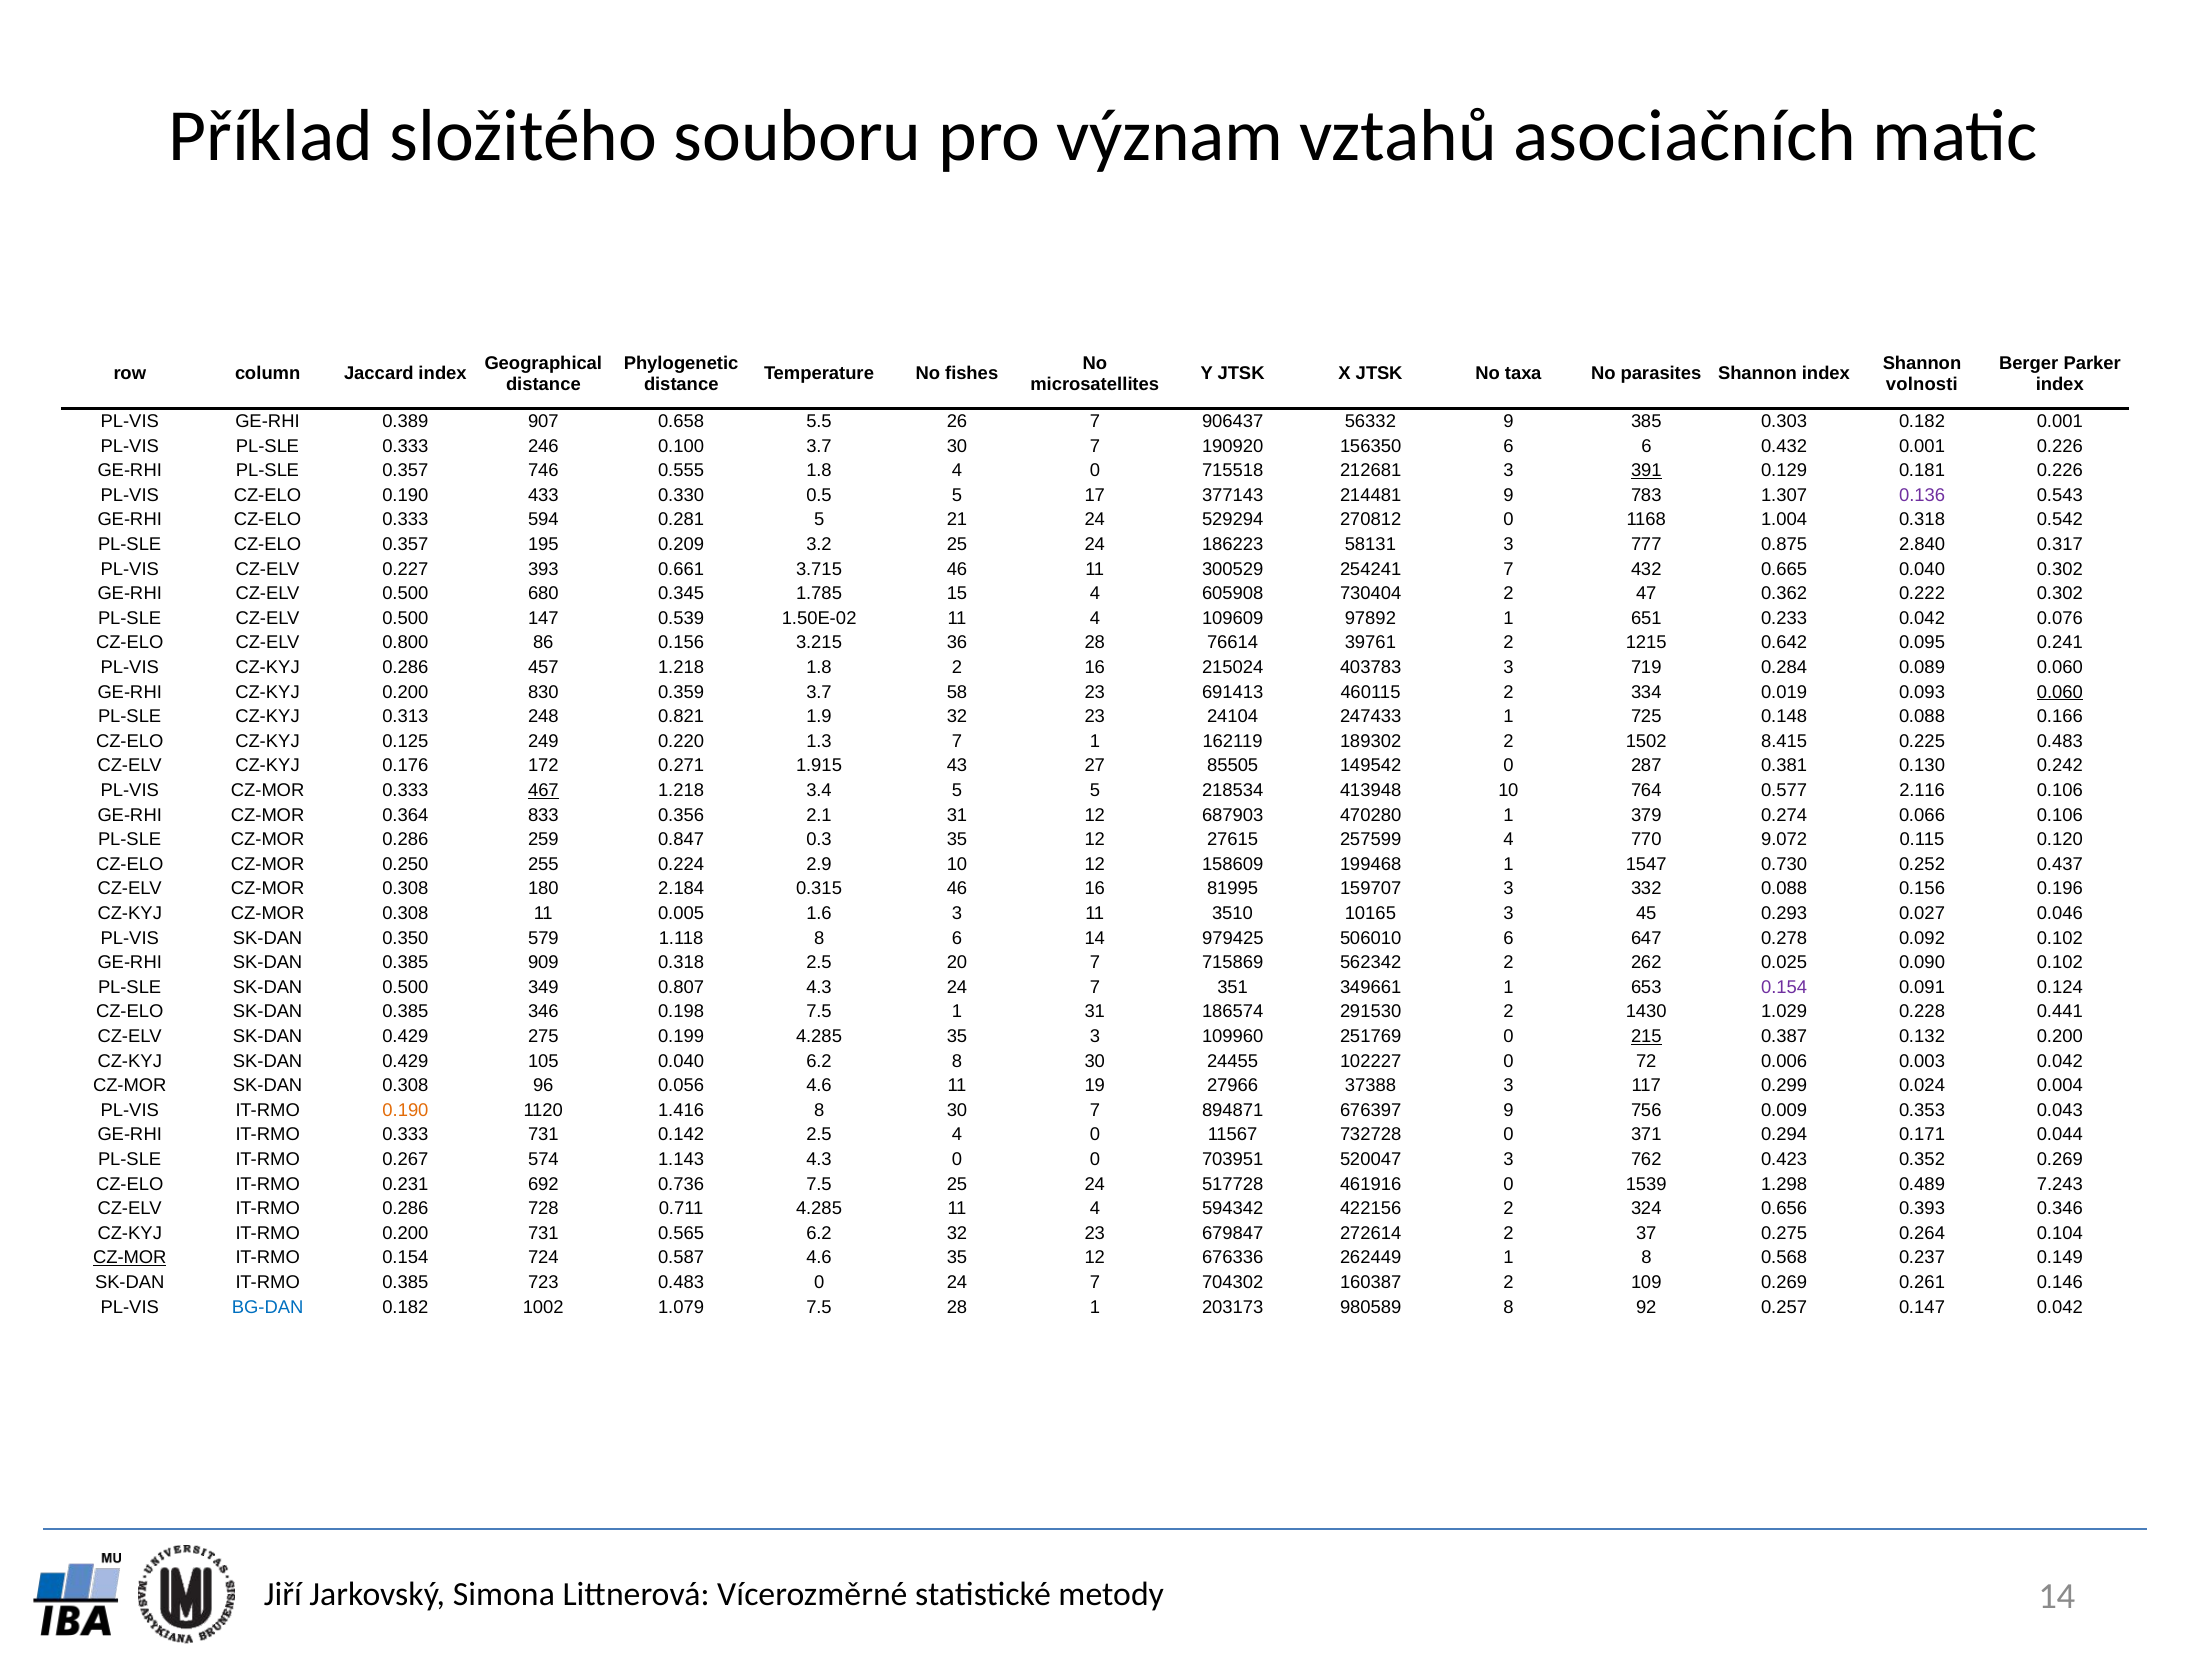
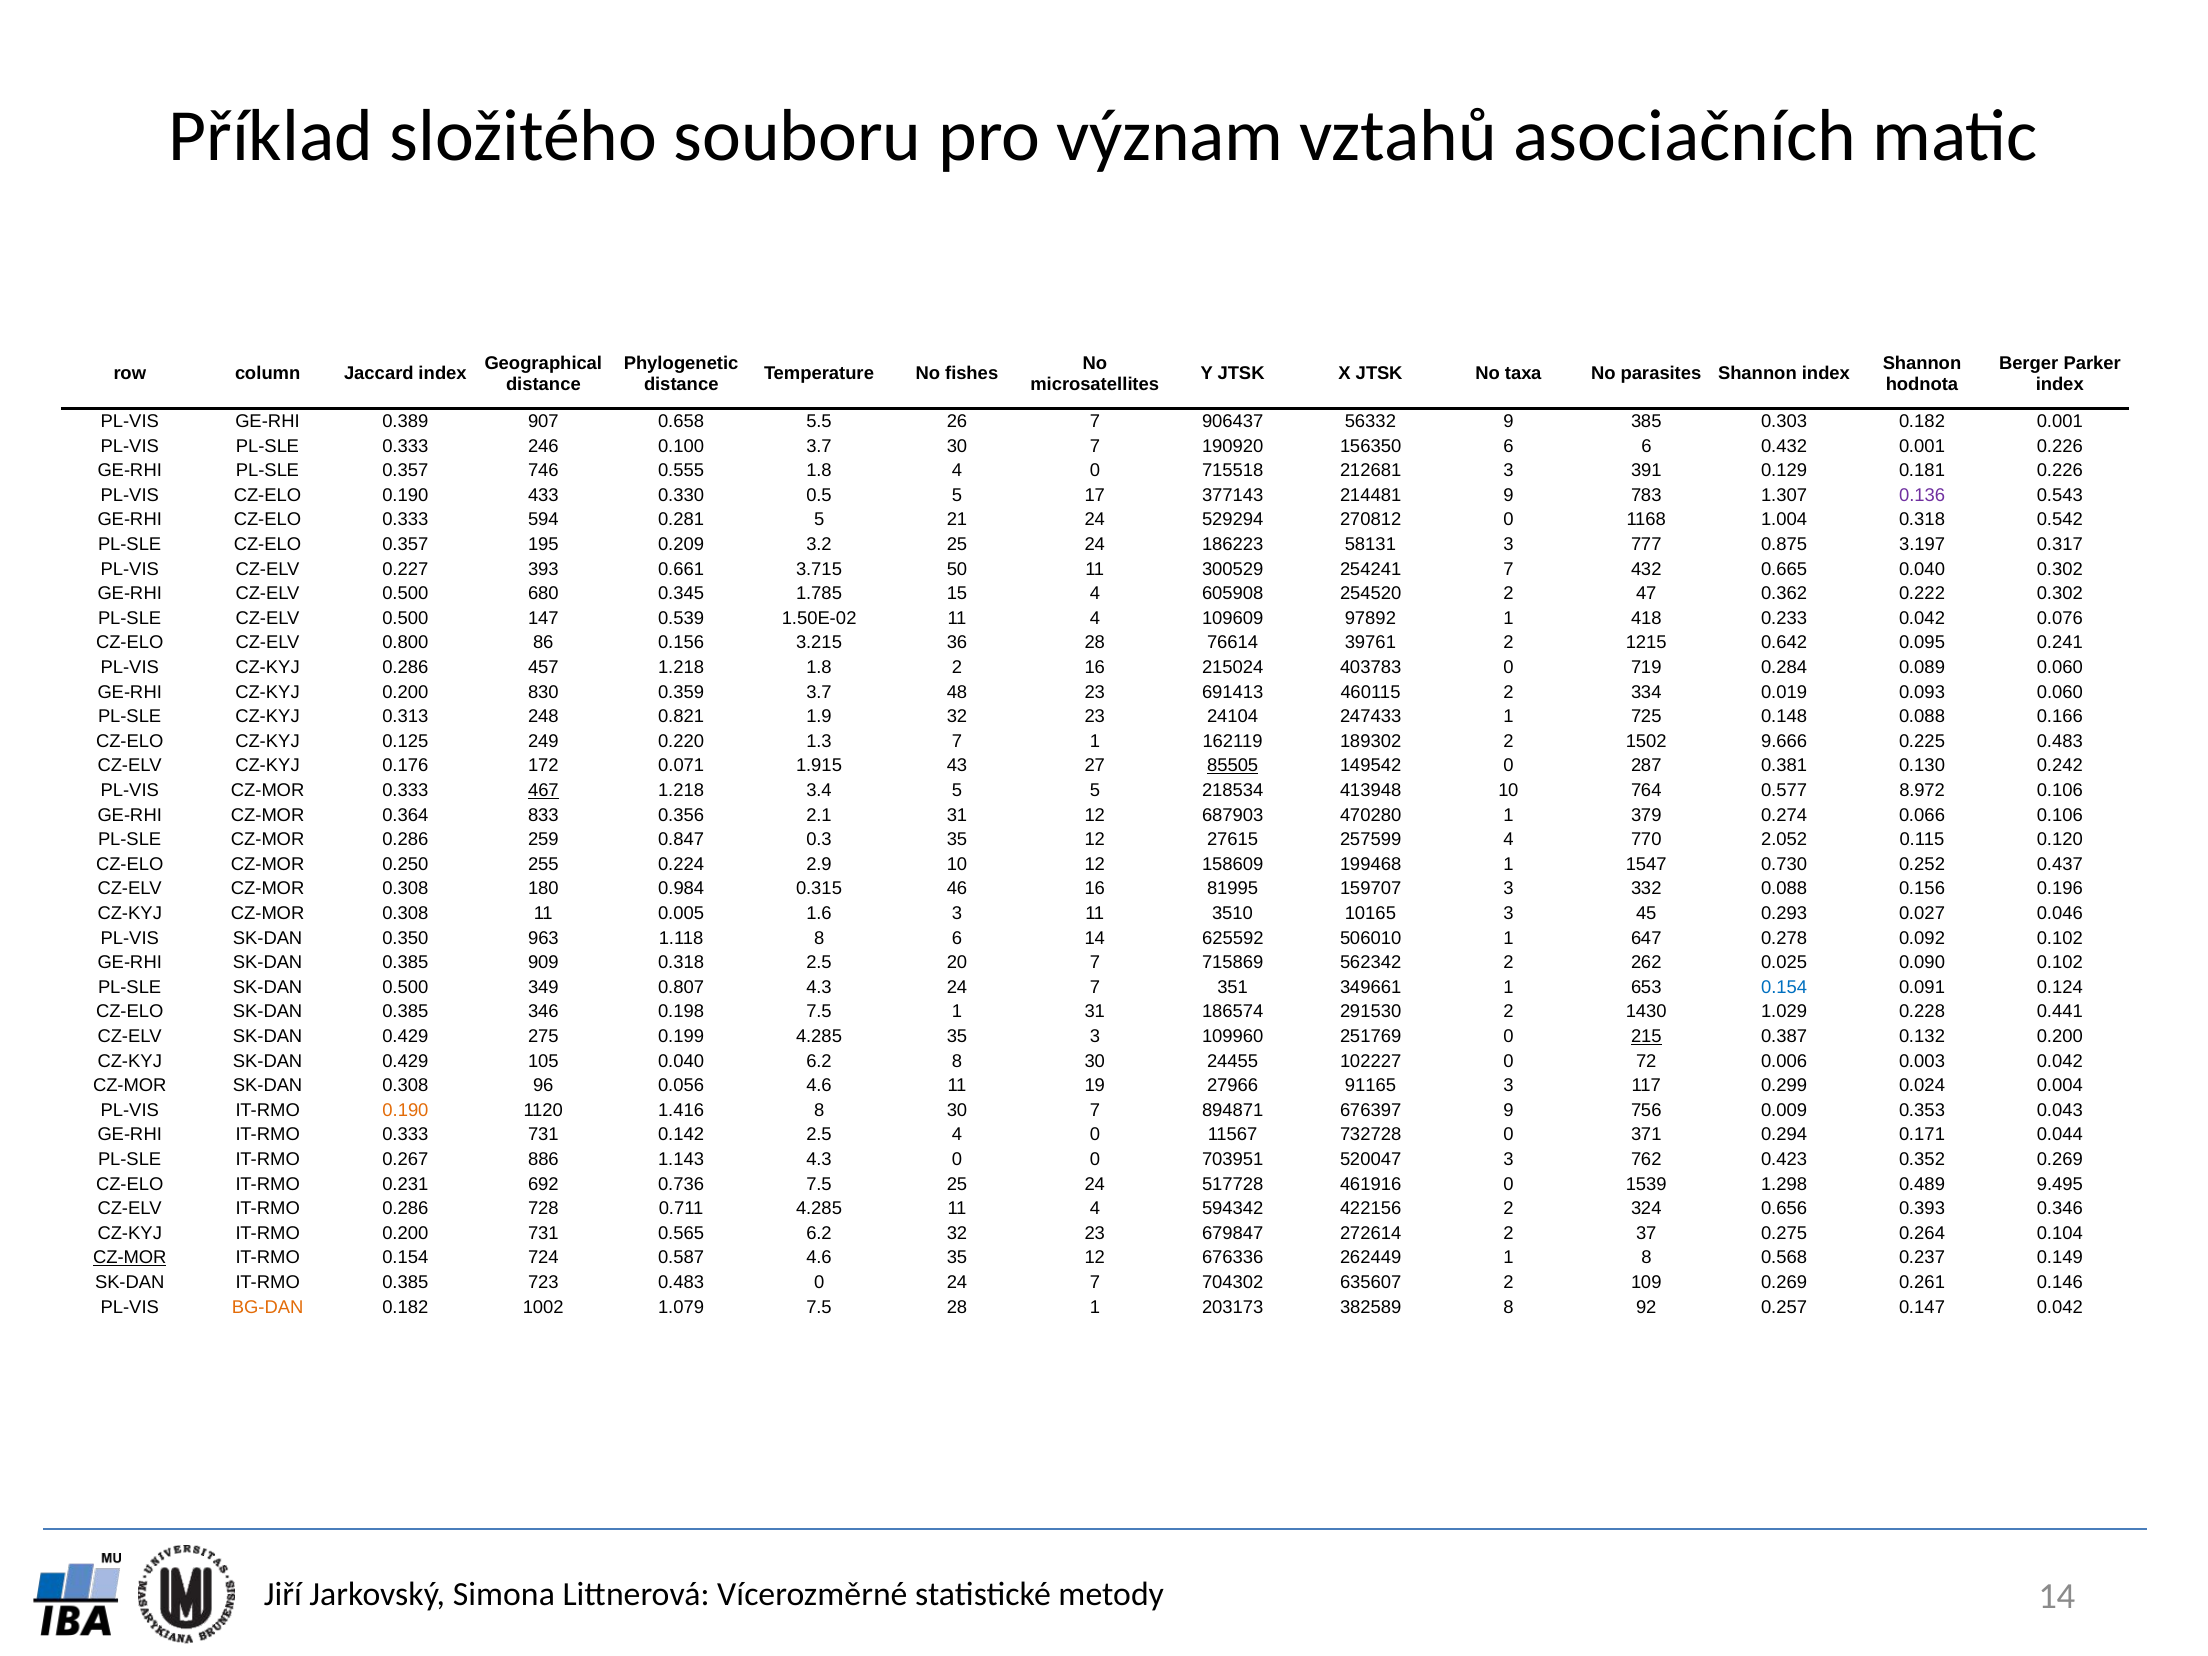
volnosti: volnosti -> hodnota
391 underline: present -> none
2.840: 2.840 -> 3.197
3.715 46: 46 -> 50
730404: 730404 -> 254520
651: 651 -> 418
403783 3: 3 -> 0
58: 58 -> 48
0.060 at (2060, 692) underline: present -> none
8.415: 8.415 -> 9.666
0.271: 0.271 -> 0.071
85505 underline: none -> present
2.116: 2.116 -> 8.972
9.072: 9.072 -> 2.052
2.184: 2.184 -> 0.984
579: 579 -> 963
979425: 979425 -> 625592
506010 6: 6 -> 1
0.154 at (1784, 987) colour: purple -> blue
37388: 37388 -> 91165
574: 574 -> 886
7.243: 7.243 -> 9.495
160387: 160387 -> 635607
BG-DAN colour: blue -> orange
980589: 980589 -> 382589
